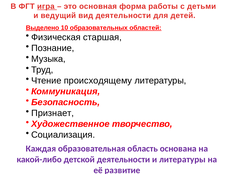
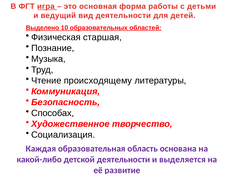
Признает: Признает -> Способах
и литературы: литературы -> выделяется
